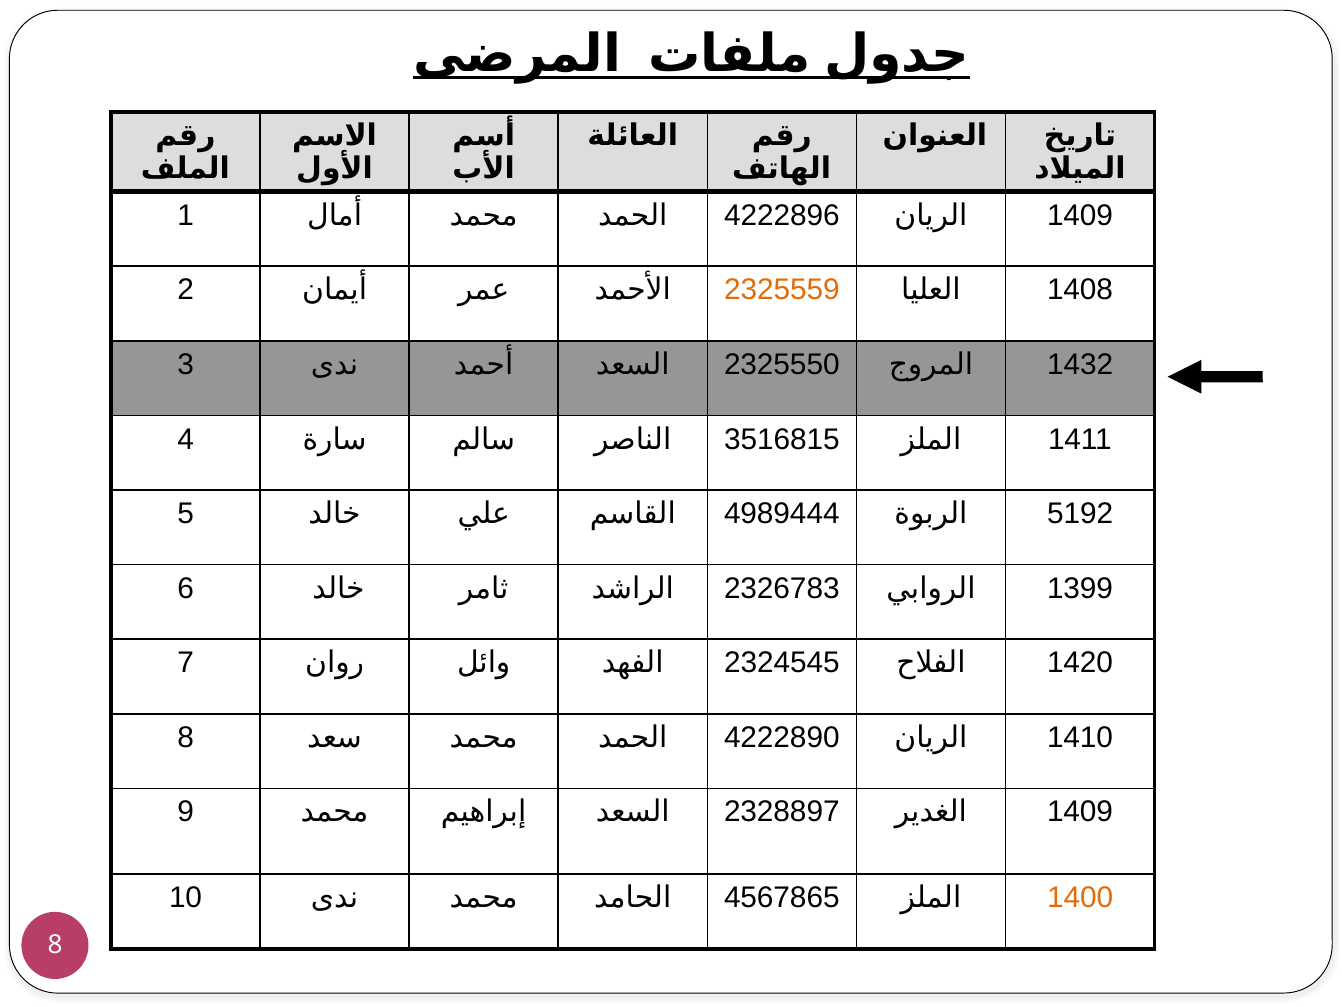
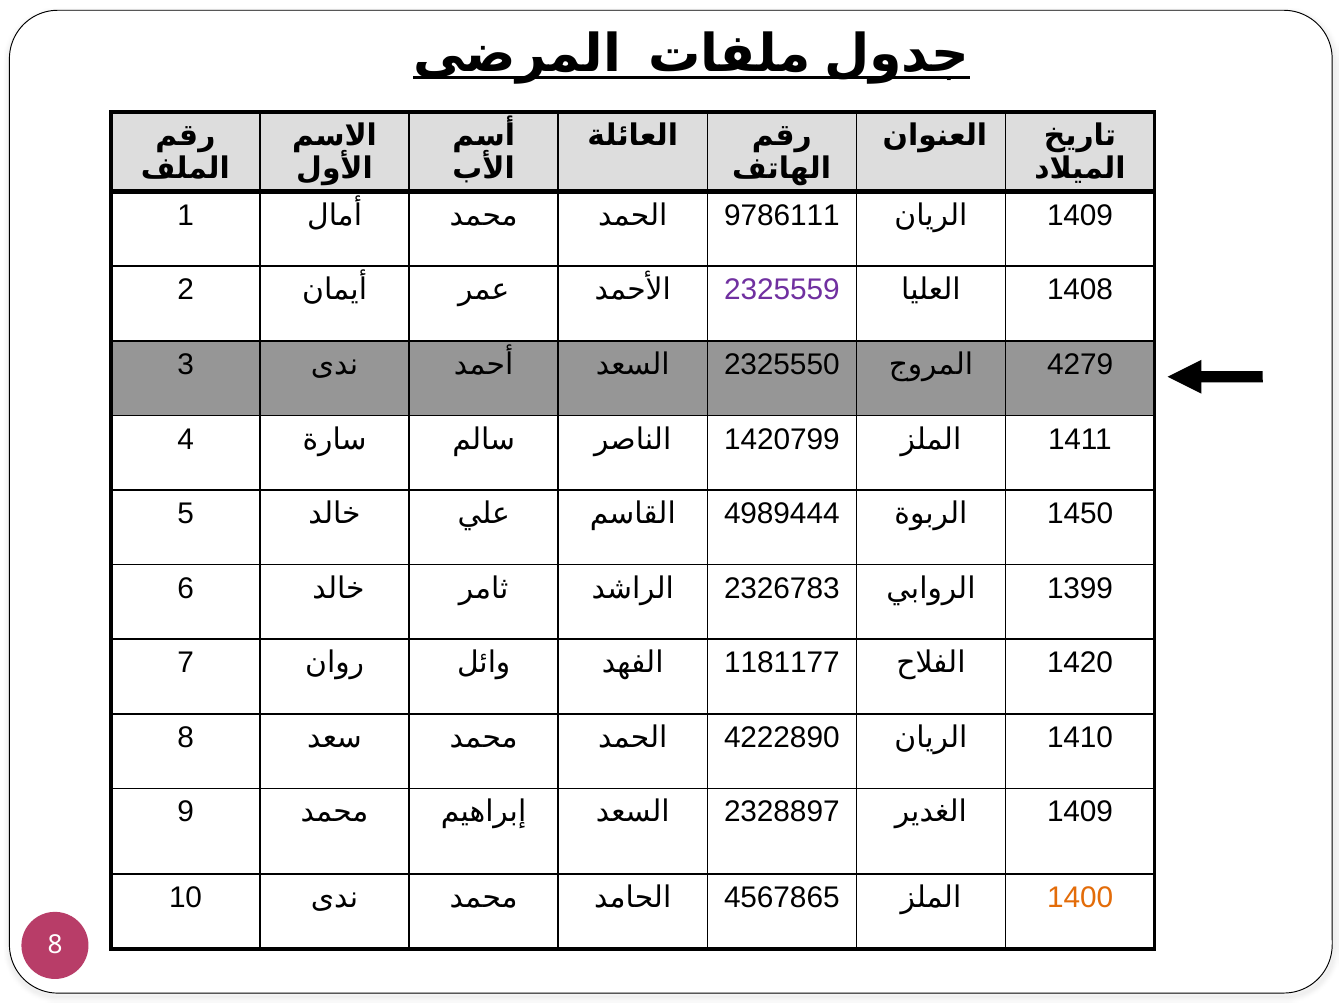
4222896: 4222896 -> 9786111
2325559 colour: orange -> purple
1432: 1432 -> 4279
3516815: 3516815 -> 1420799
5192: 5192 -> 1450
2324545: 2324545 -> 1181177
